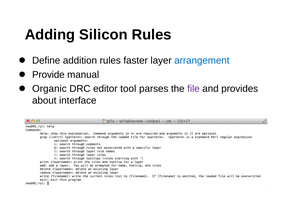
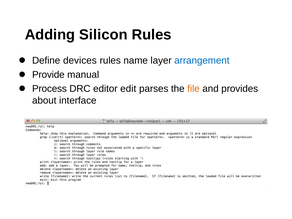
addition: addition -> devices
faster: faster -> name
Organic: Organic -> Process
tool: tool -> edit
file colour: purple -> orange
